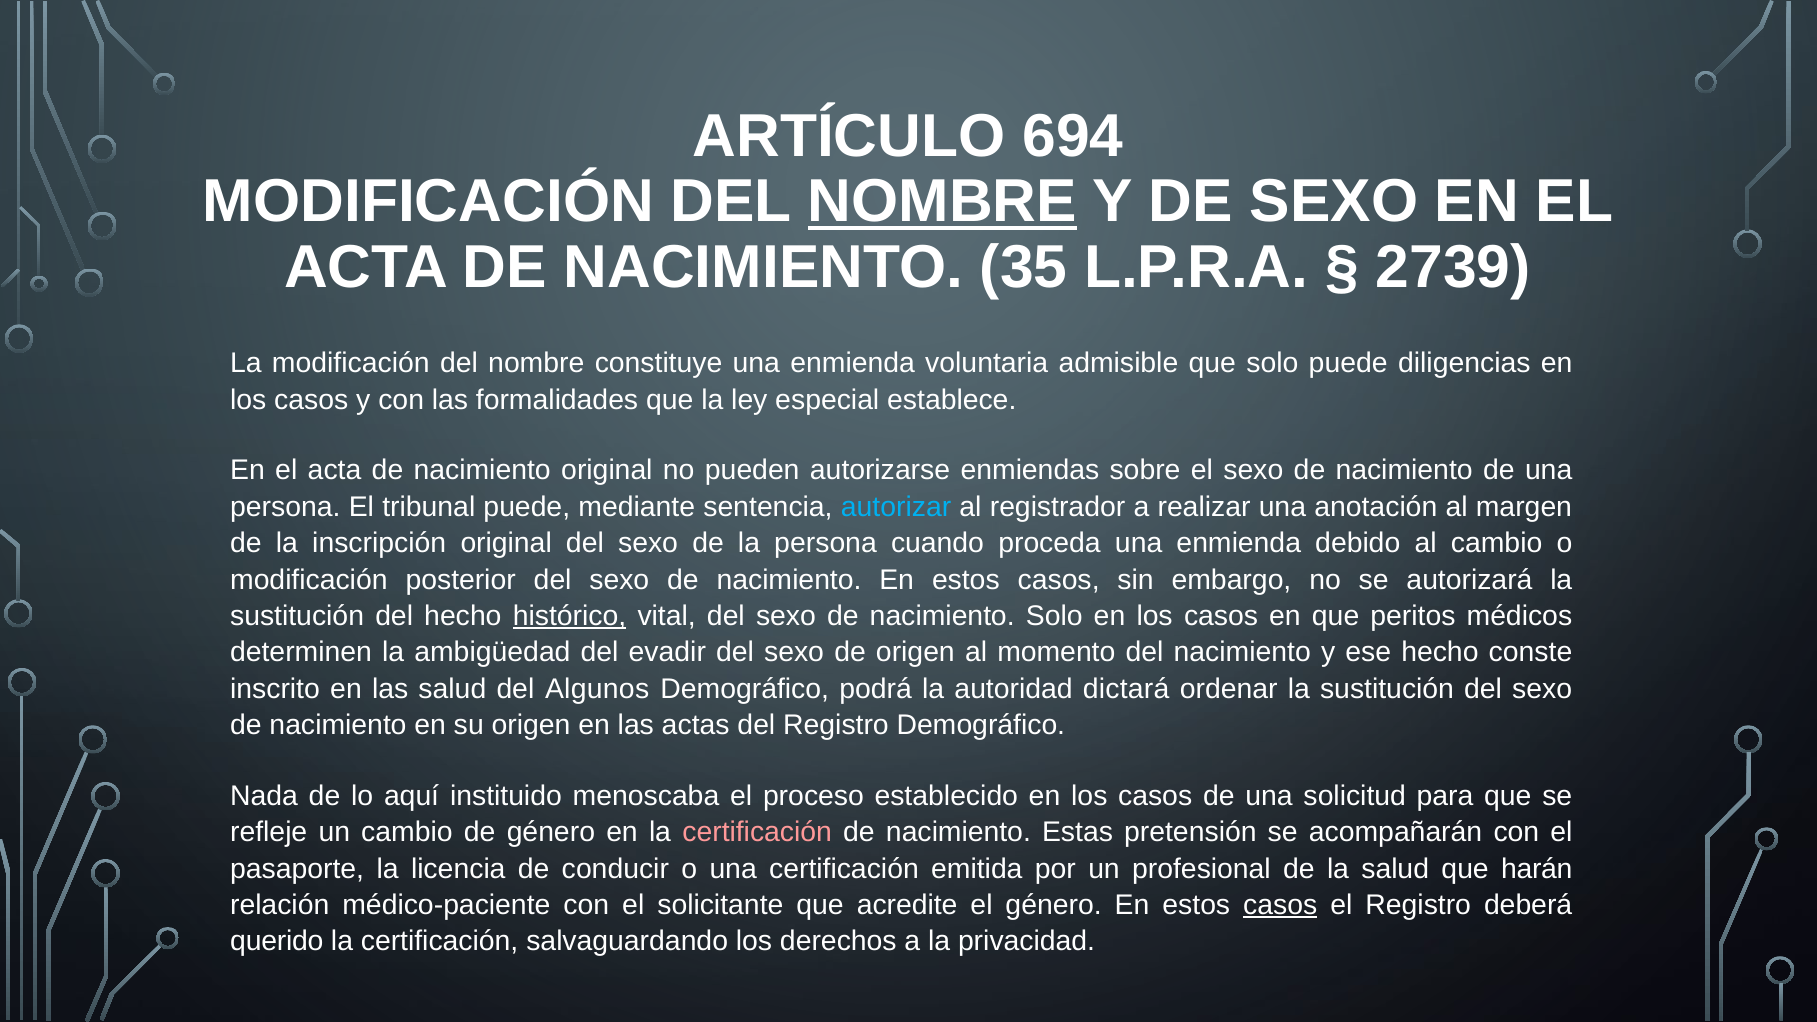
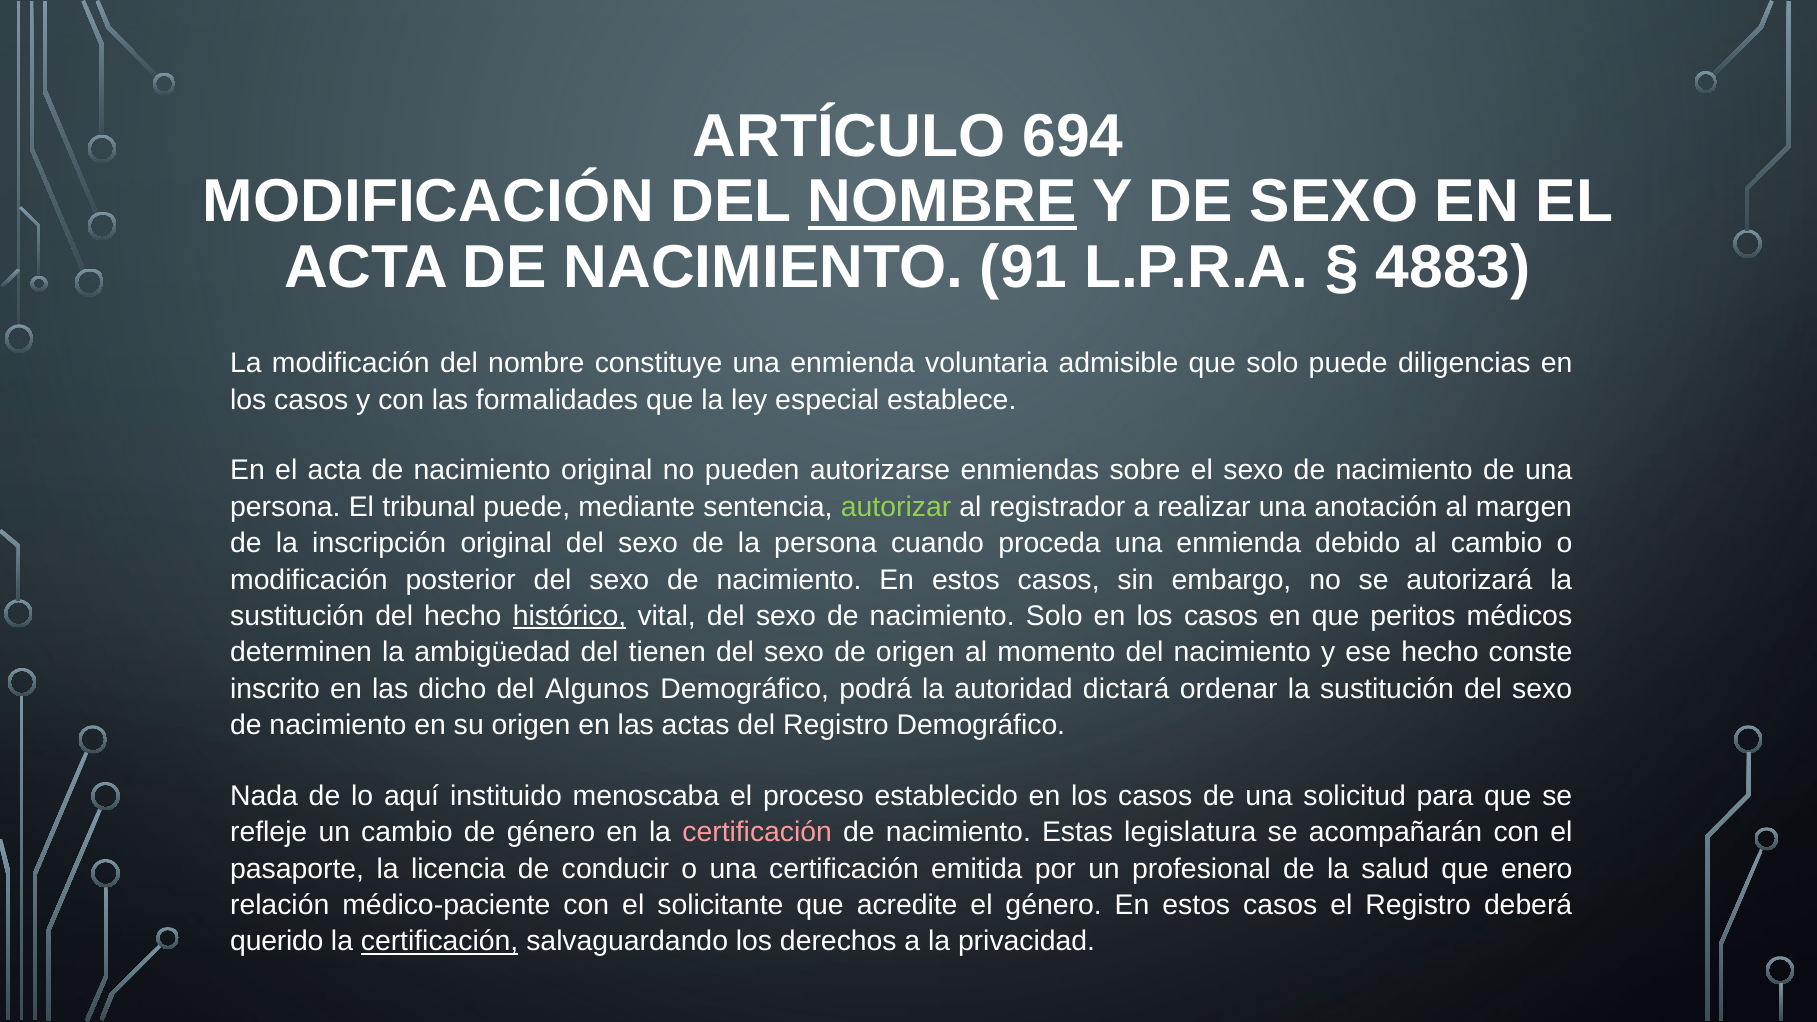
35: 35 -> 91
2739: 2739 -> 4883
autorizar colour: light blue -> light green
evadir: evadir -> tienen
las salud: salud -> dicho
pretensión: pretensión -> legislatura
harán: harán -> enero
casos at (1280, 905) underline: present -> none
certificación at (440, 942) underline: none -> present
